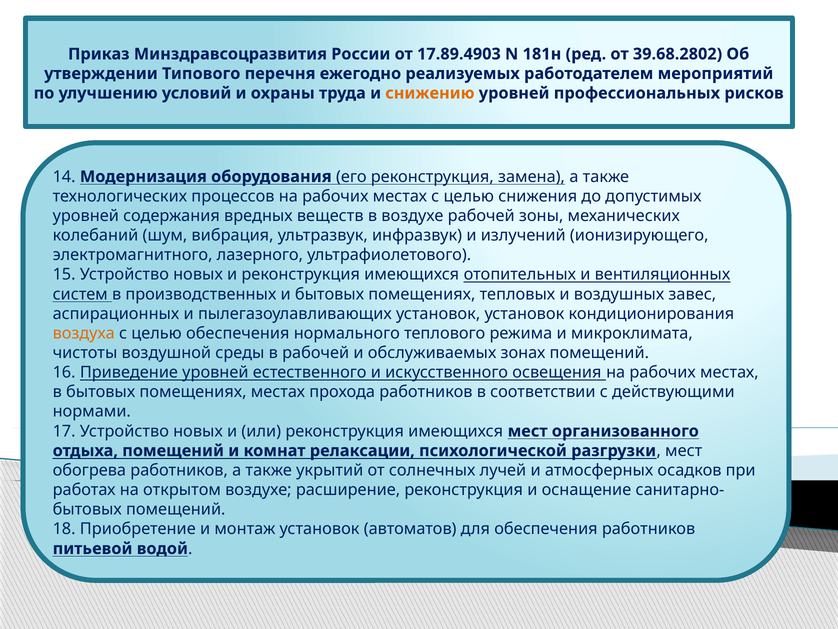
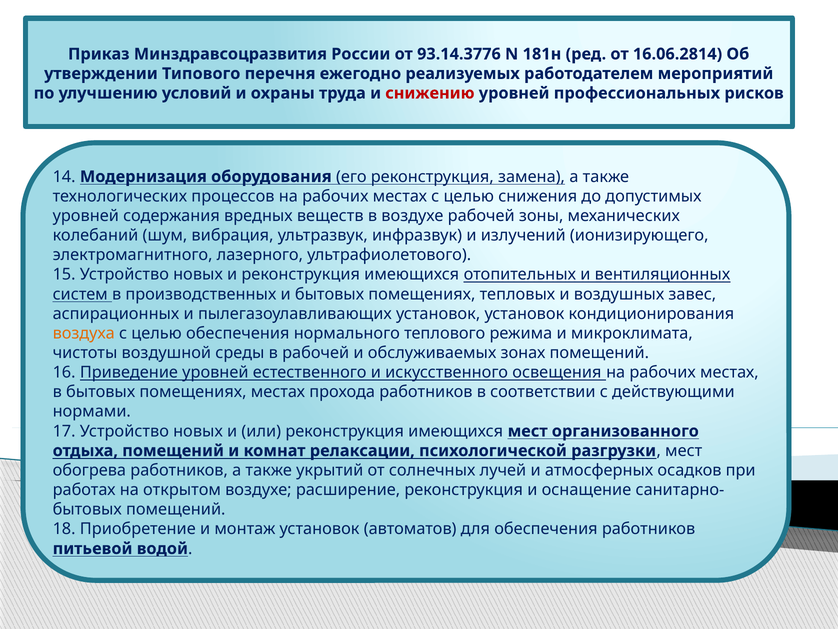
17.89.4903: 17.89.4903 -> 93.14.3776
39.68.2802: 39.68.2802 -> 16.06.2814
снижению colour: orange -> red
